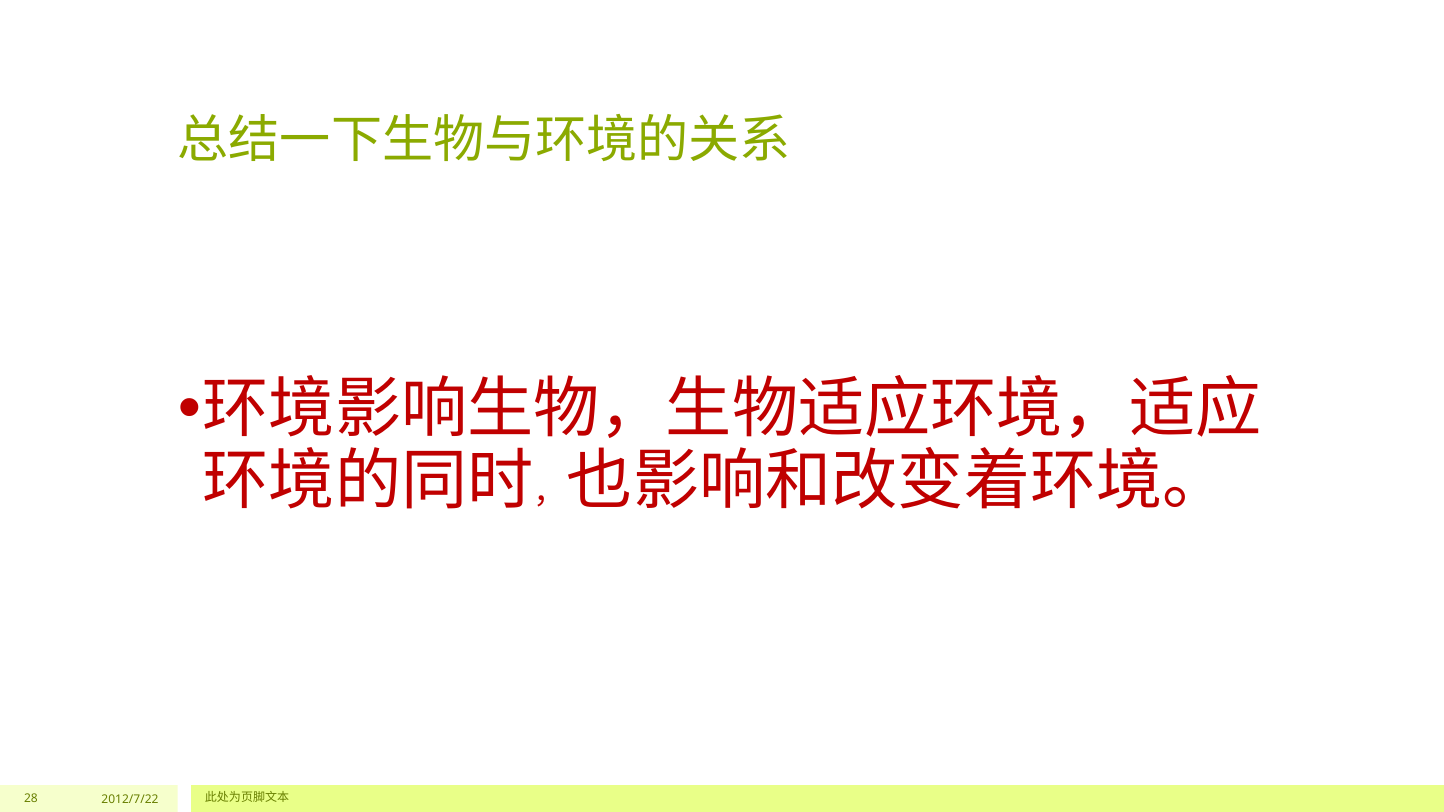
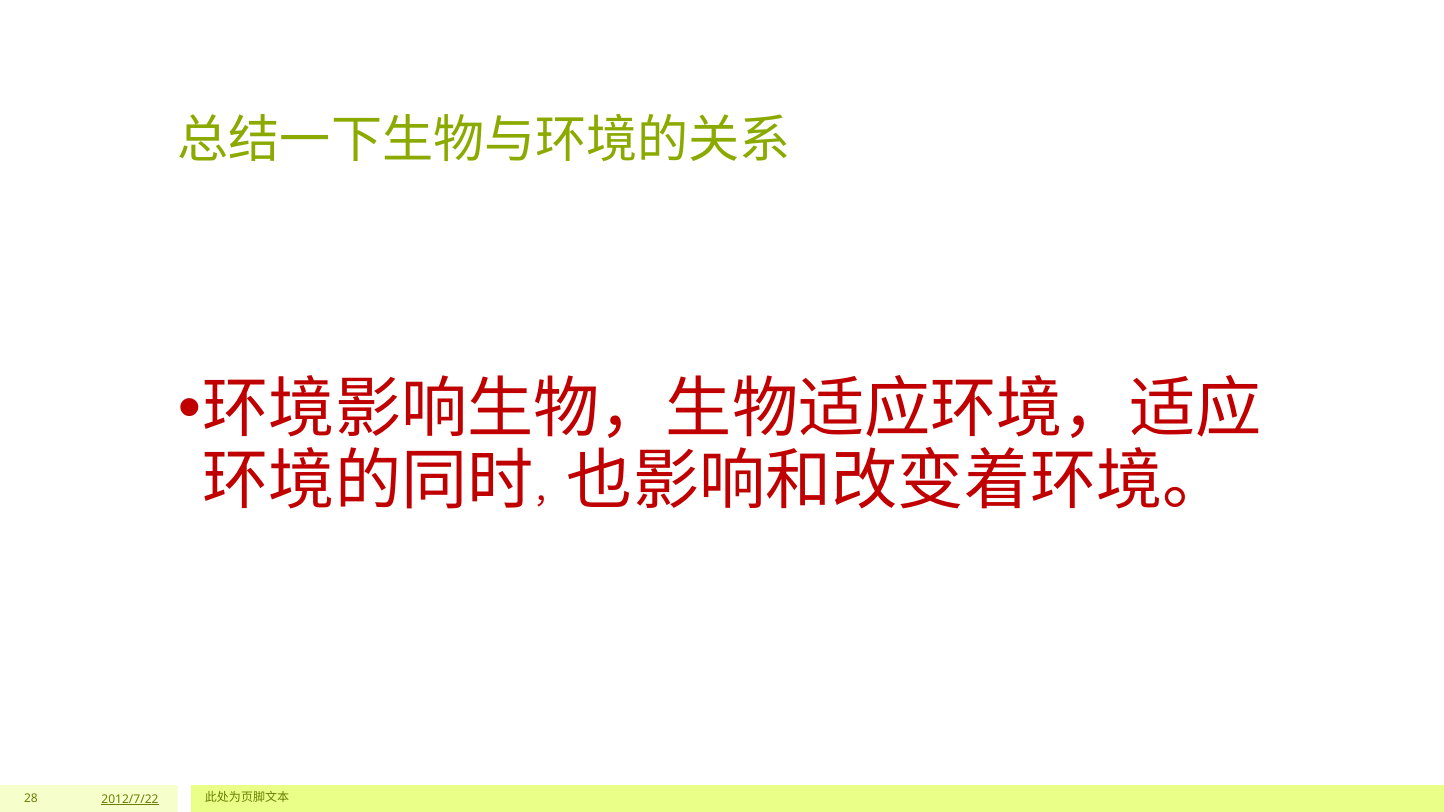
2012/7/22 underline: none -> present
